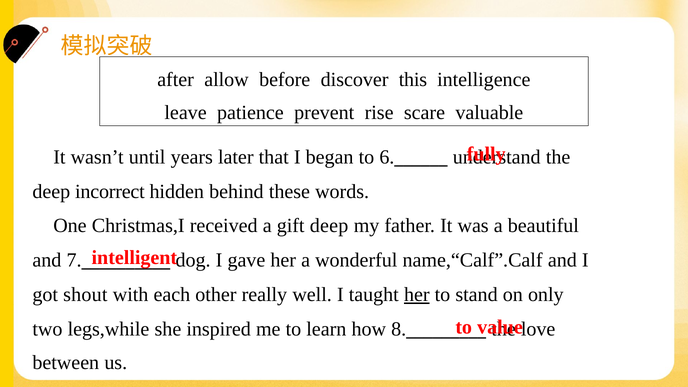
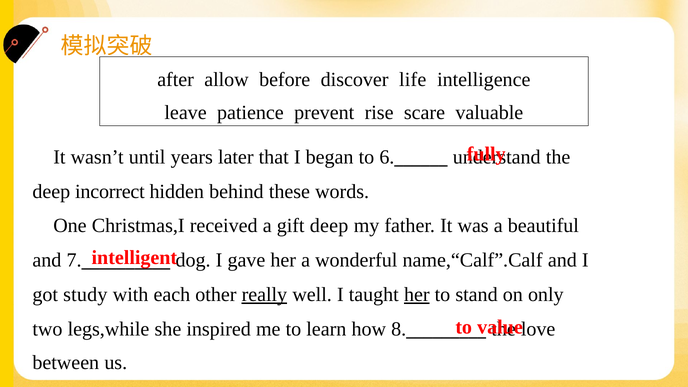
this: this -> life
shout: shout -> study
really underline: none -> present
